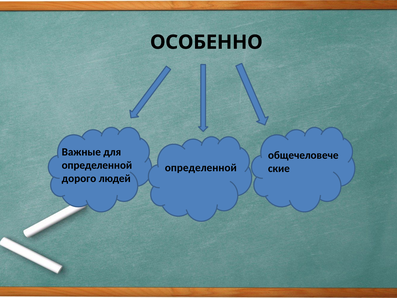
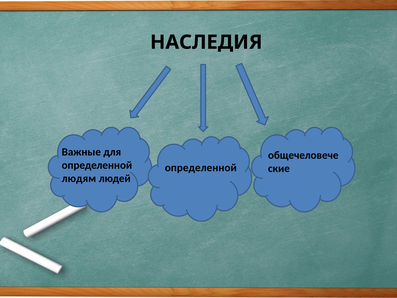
ОСОБЕННО: ОСОБЕННО -> НАСЛЕДИЯ
дорого: дорого -> людям
